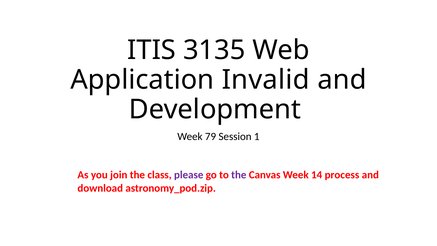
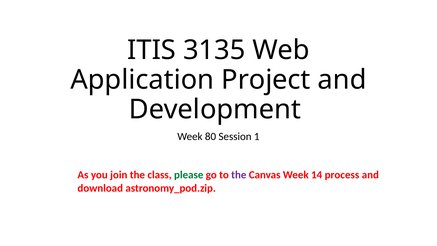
Invalid: Invalid -> Project
79: 79 -> 80
please colour: purple -> green
